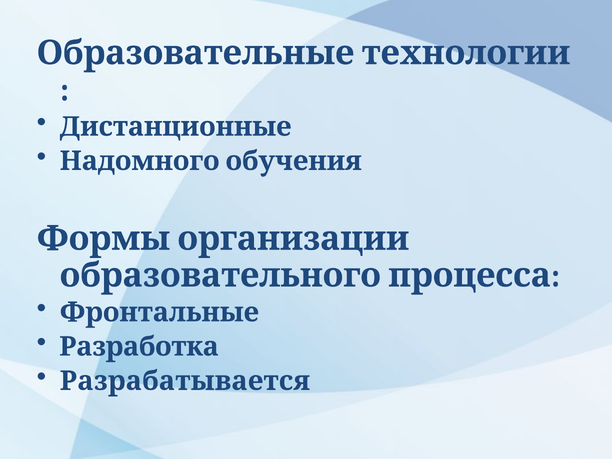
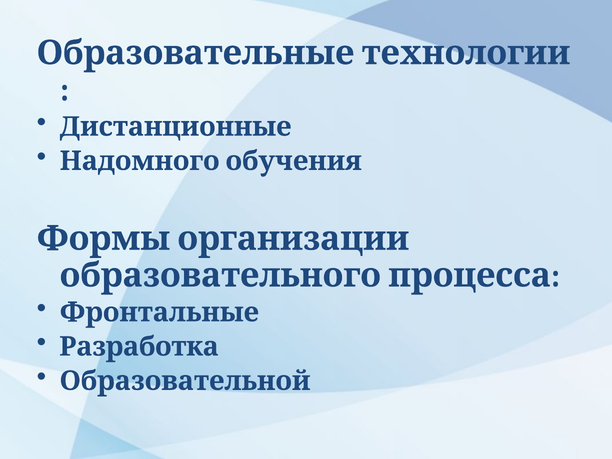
Разрабатывается: Разрабатывается -> Образовательной
